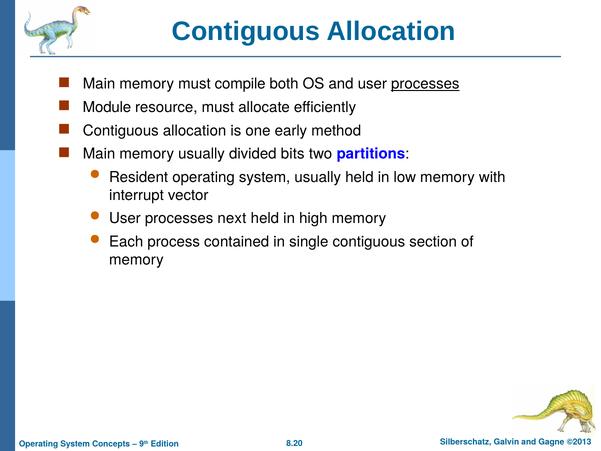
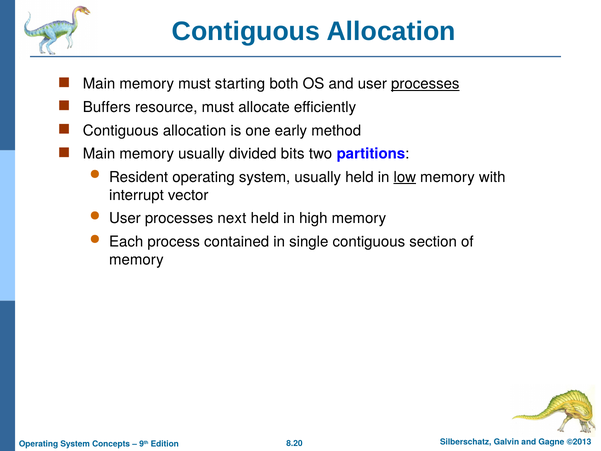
compile: compile -> starting
Module: Module -> Buffers
low underline: none -> present
